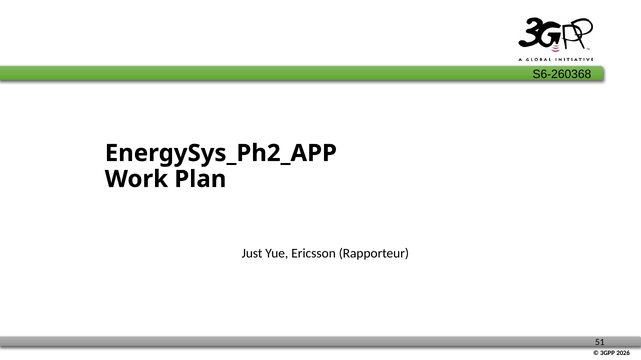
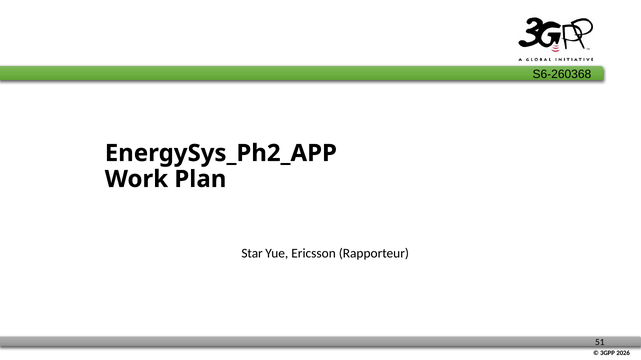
Just: Just -> Star
